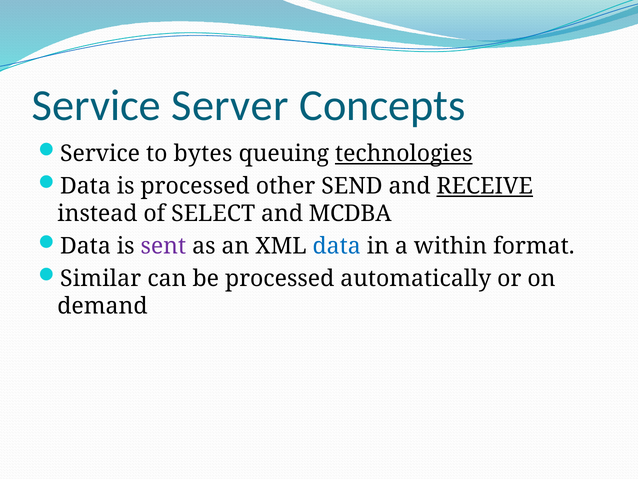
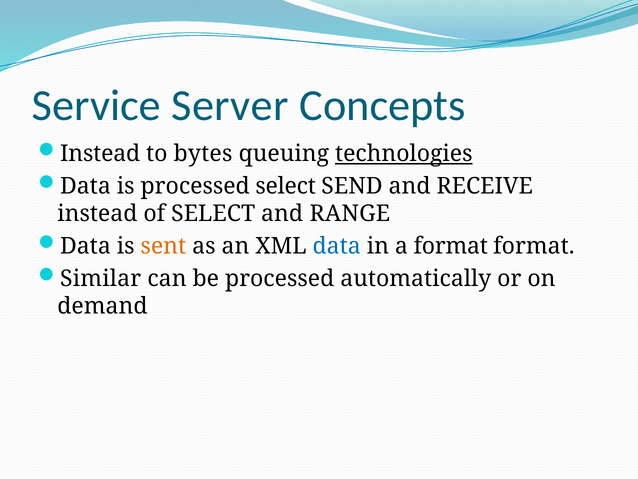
Service at (100, 154): Service -> Instead
processed other: other -> select
RECEIVE underline: present -> none
MCDBA: MCDBA -> RANGE
sent colour: purple -> orange
a within: within -> format
